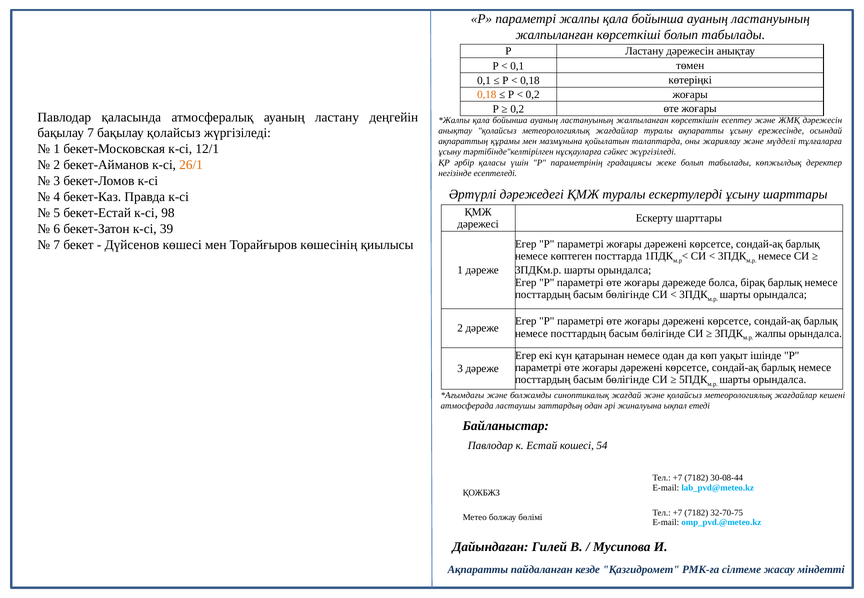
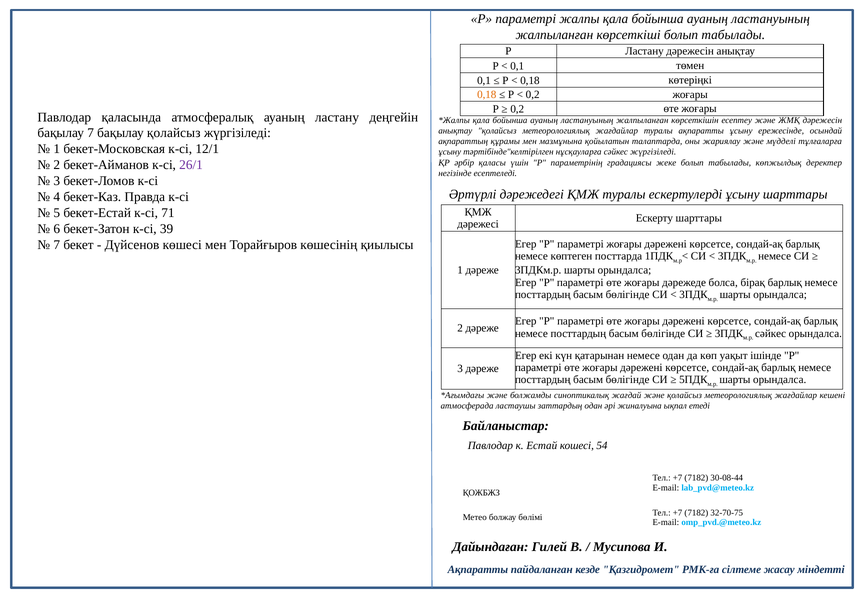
26/1 colour: orange -> purple
98: 98 -> 71
жалпы at (771, 334): жалпы -> сәйкес
